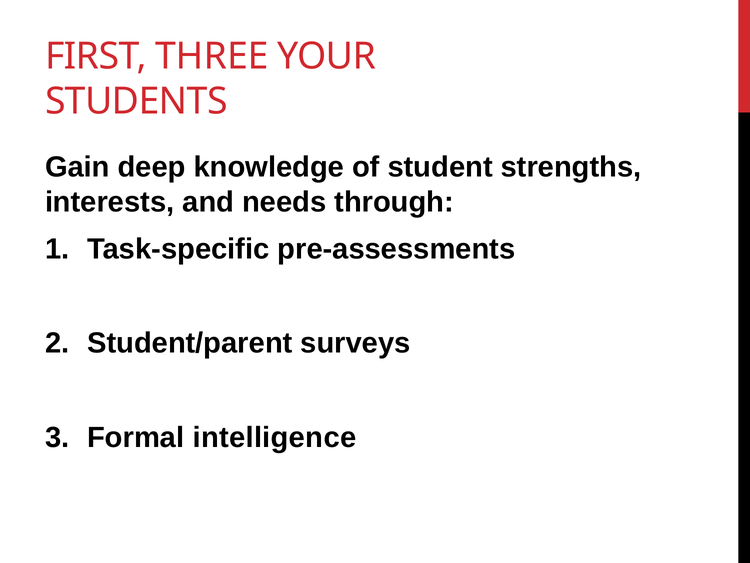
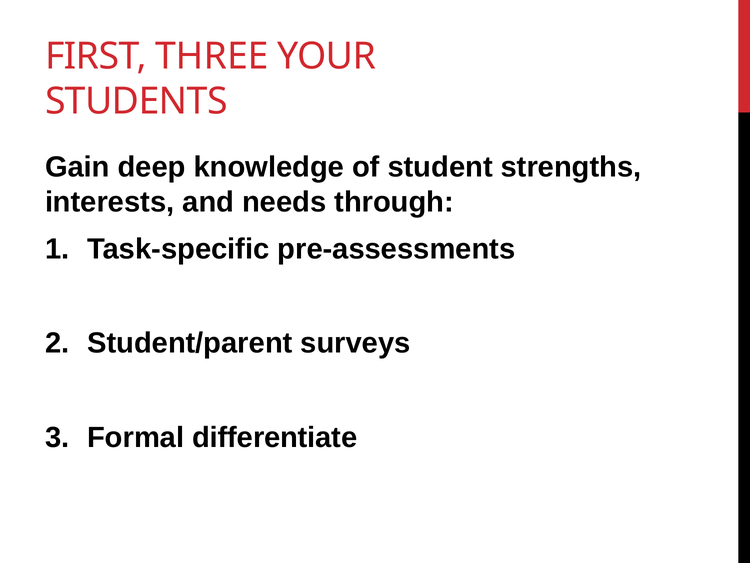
intelligence: intelligence -> differentiate
